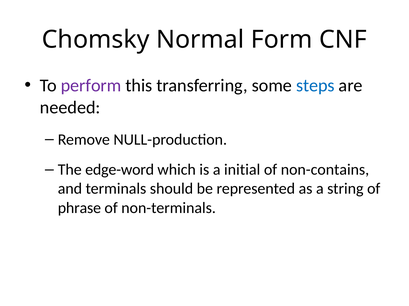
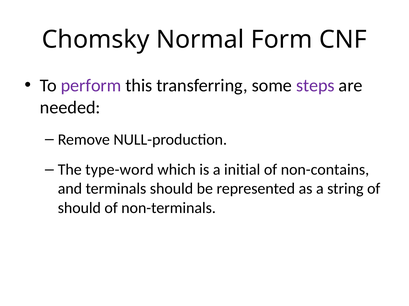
steps colour: blue -> purple
edge-word: edge-word -> type-word
phrase at (79, 208): phrase -> should
